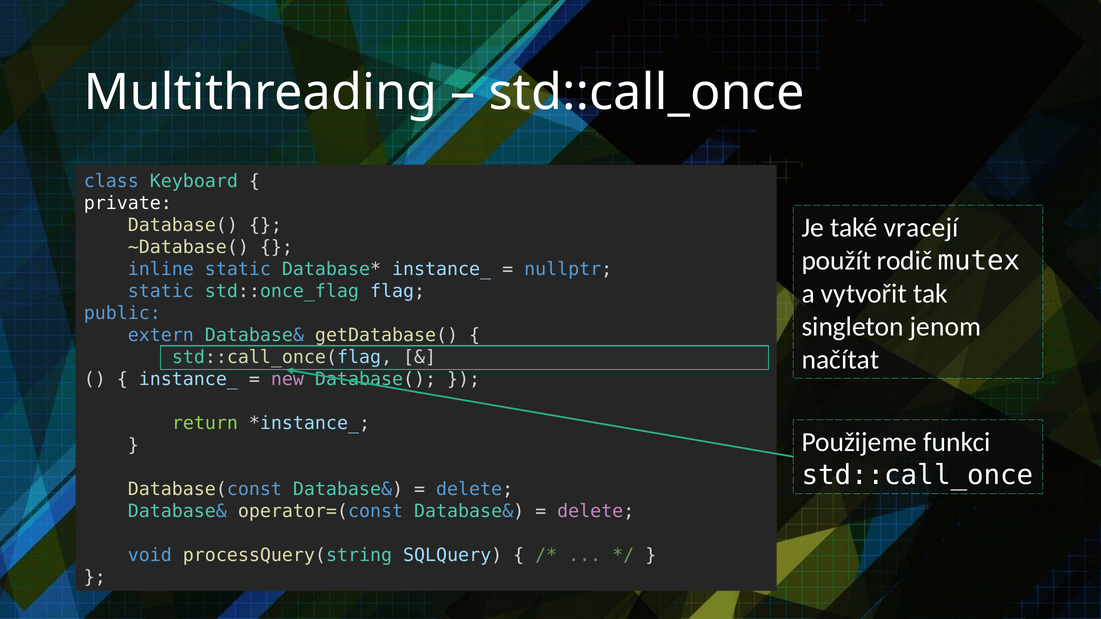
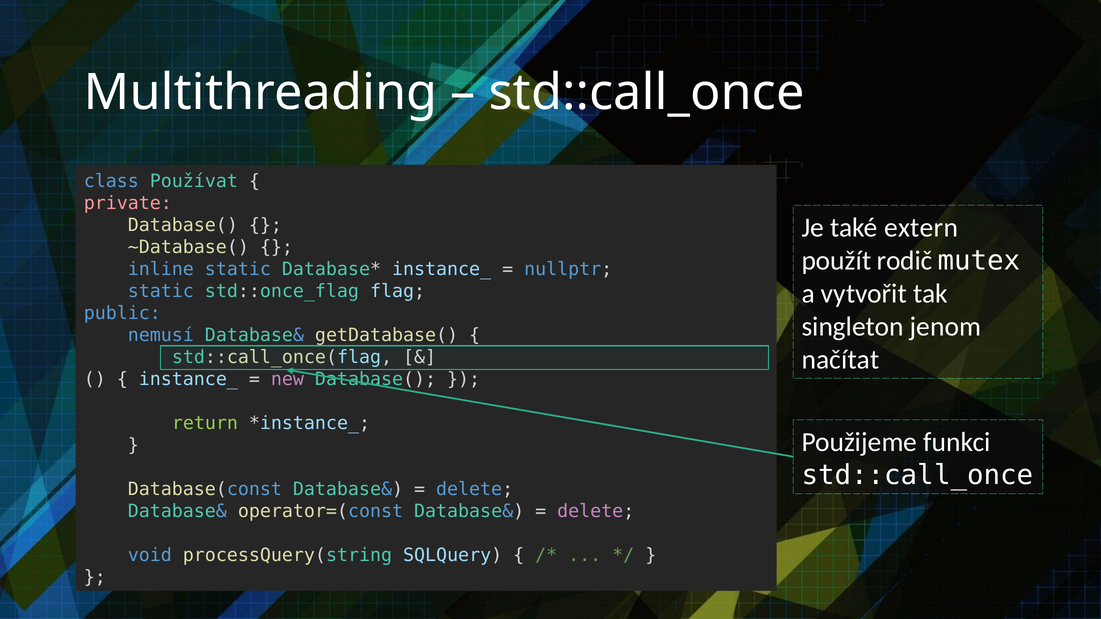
Keyboard: Keyboard -> Používat
private colour: white -> pink
vracejí: vracejí -> extern
extern: extern -> nemusí
